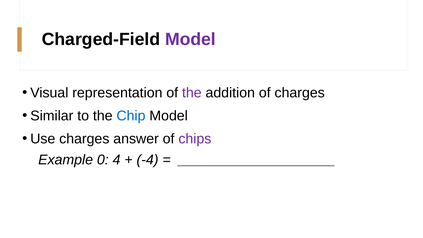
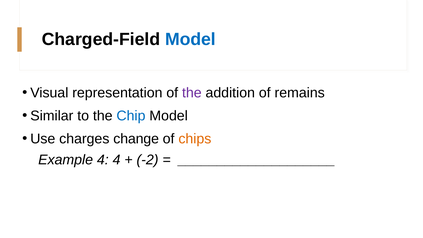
Model at (190, 39) colour: purple -> blue
of charges: charges -> remains
answer: answer -> change
chips colour: purple -> orange
Example 0: 0 -> 4
-4: -4 -> -2
